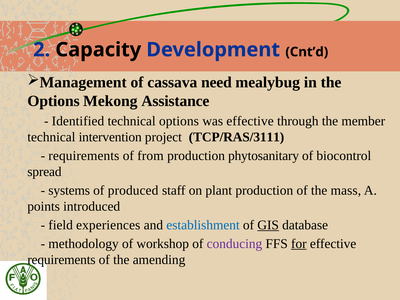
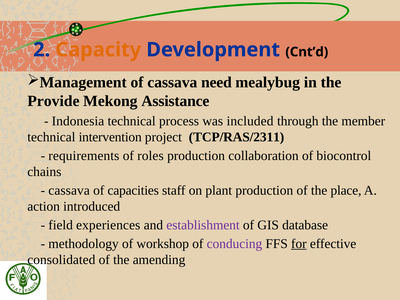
Capacity colour: black -> orange
Options at (53, 101): Options -> Provide
Identified: Identified -> Indonesia
technical options: options -> process
was effective: effective -> included
TCP/RAS/3111: TCP/RAS/3111 -> TCP/RAS/2311
from: from -> roles
phytosanitary: phytosanitary -> collaboration
spread: spread -> chains
systems at (69, 190): systems -> cassava
produced: produced -> capacities
mass: mass -> place
points: points -> action
establishment colour: blue -> purple
GIS underline: present -> none
requirements at (61, 260): requirements -> consolidated
